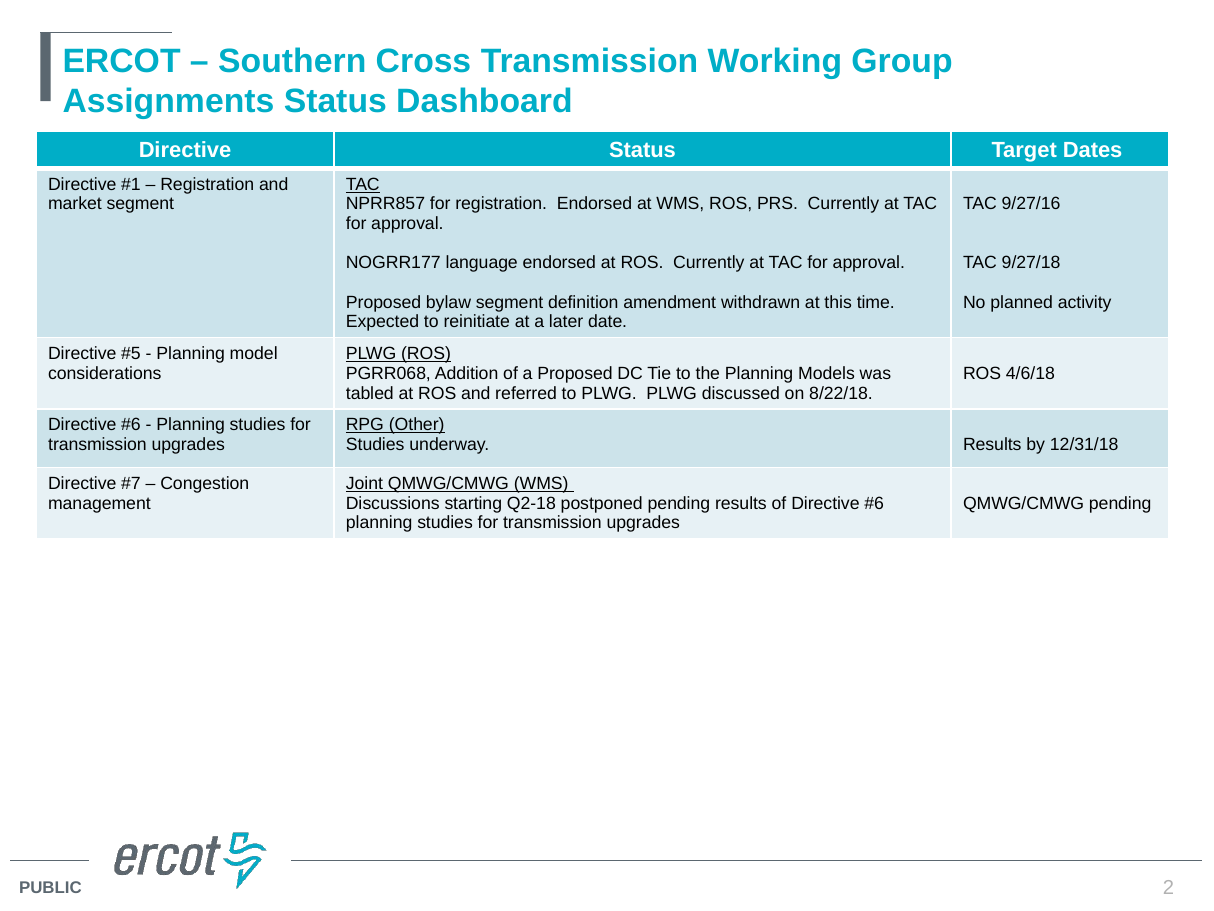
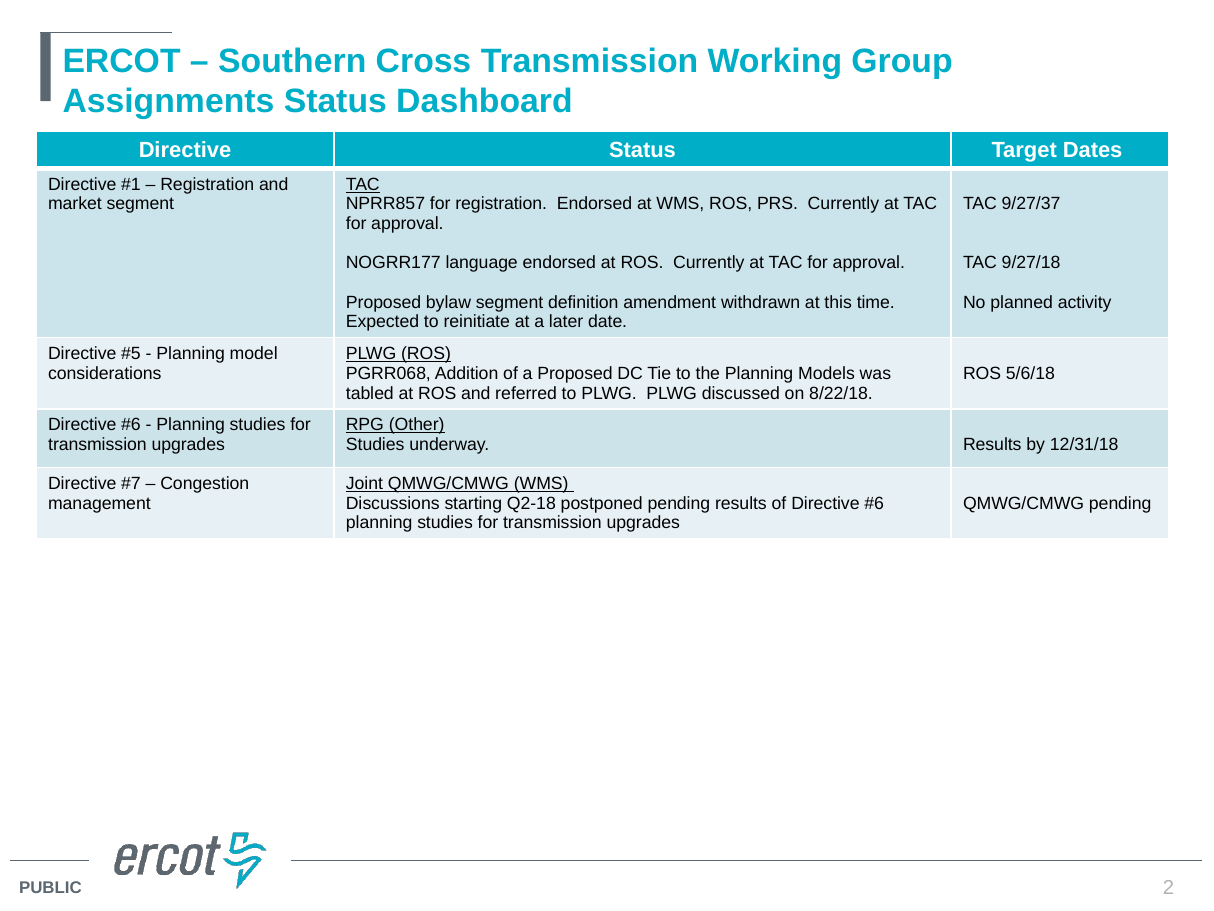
9/27/16: 9/27/16 -> 9/27/37
4/6/18: 4/6/18 -> 5/6/18
